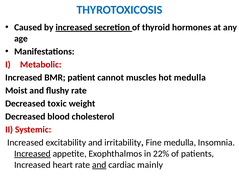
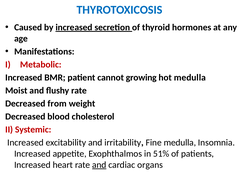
muscles: muscles -> growing
toxic: toxic -> from
Increased at (32, 154) underline: present -> none
22%: 22% -> 51%
mainly: mainly -> organs
